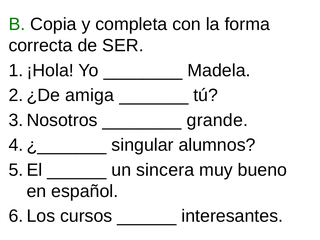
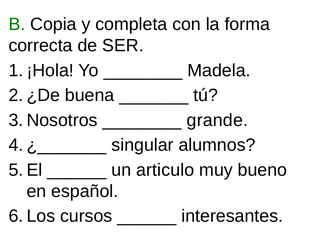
amiga: amiga -> buena
sincera: sincera -> articulo
